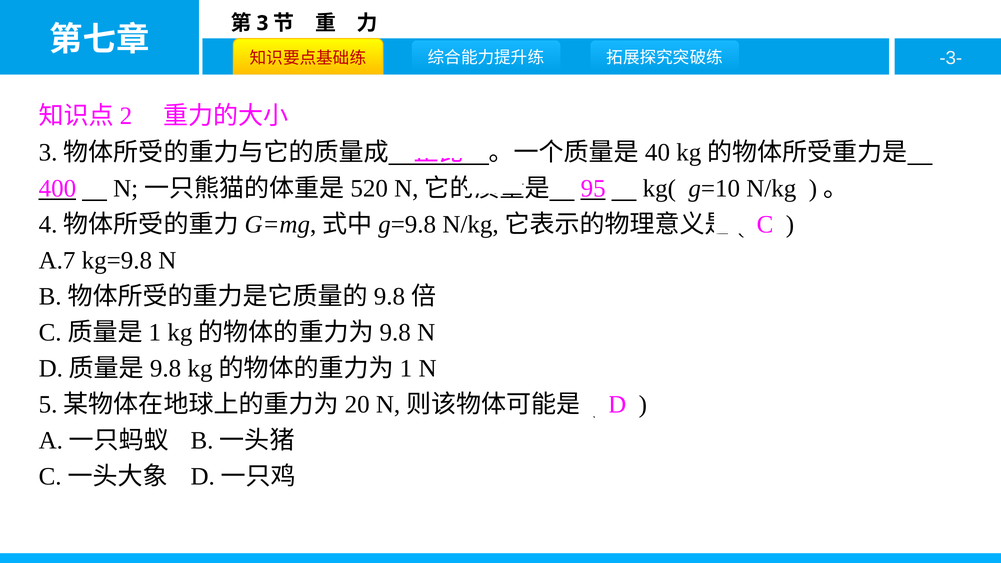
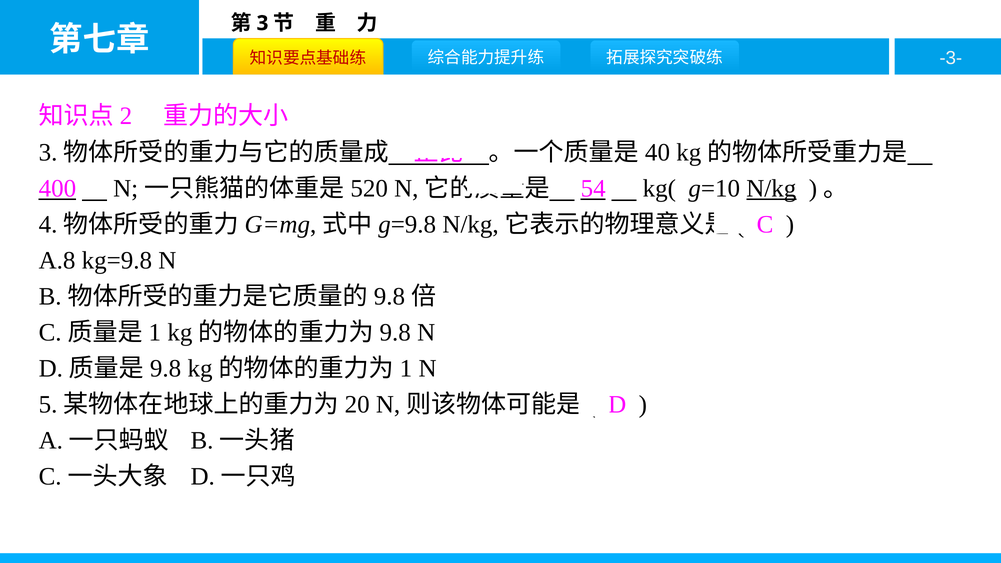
95: 95 -> 54
N/kg underline: none -> present
A.7: A.7 -> A.8
